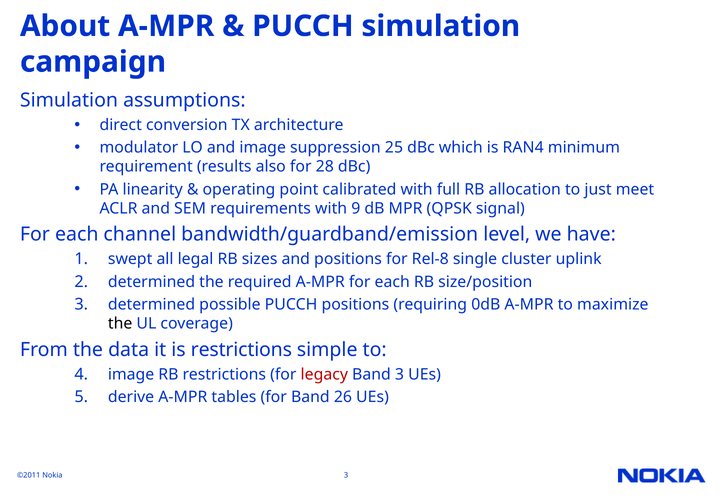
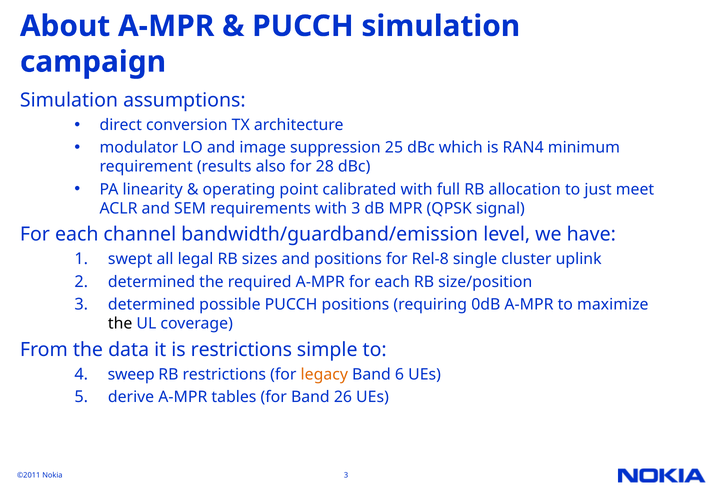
with 9: 9 -> 3
image at (131, 374): image -> sweep
legacy colour: red -> orange
Band 3: 3 -> 6
